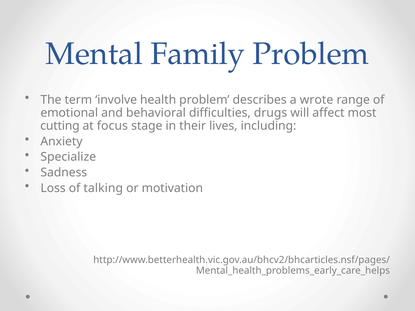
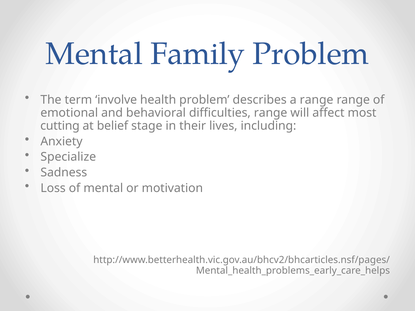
a wrote: wrote -> range
difficulties drugs: drugs -> range
focus: focus -> belief
of talking: talking -> mental
